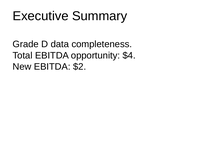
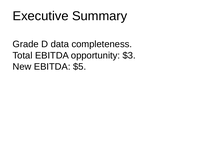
$4: $4 -> $3
$2: $2 -> $5
